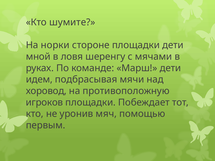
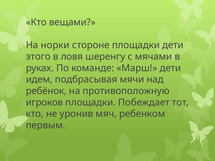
шумите: шумите -> вещами
мной: мной -> этого
хоровод: хоровод -> ребёнок
помощью: помощью -> ребенком
